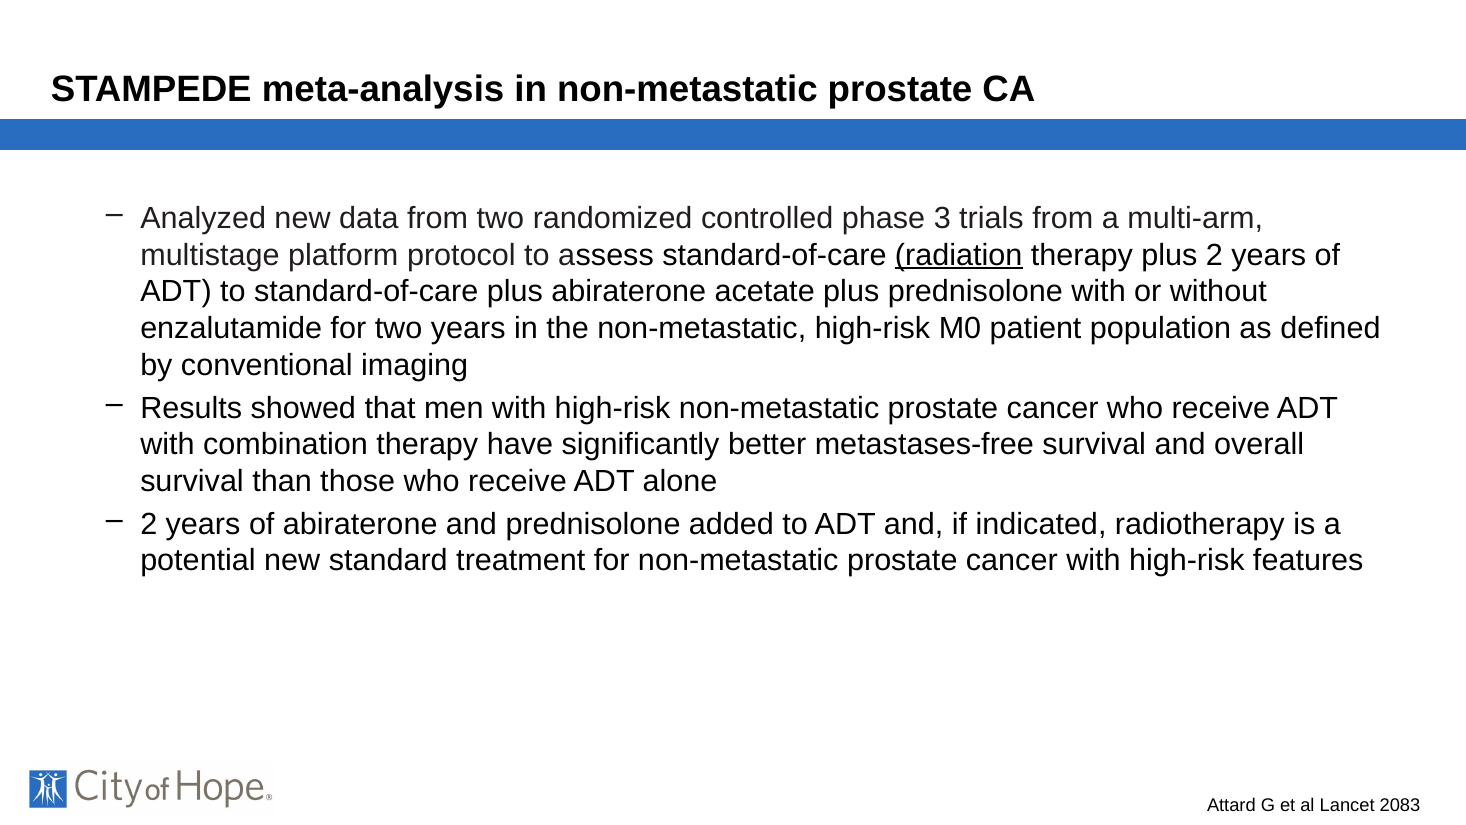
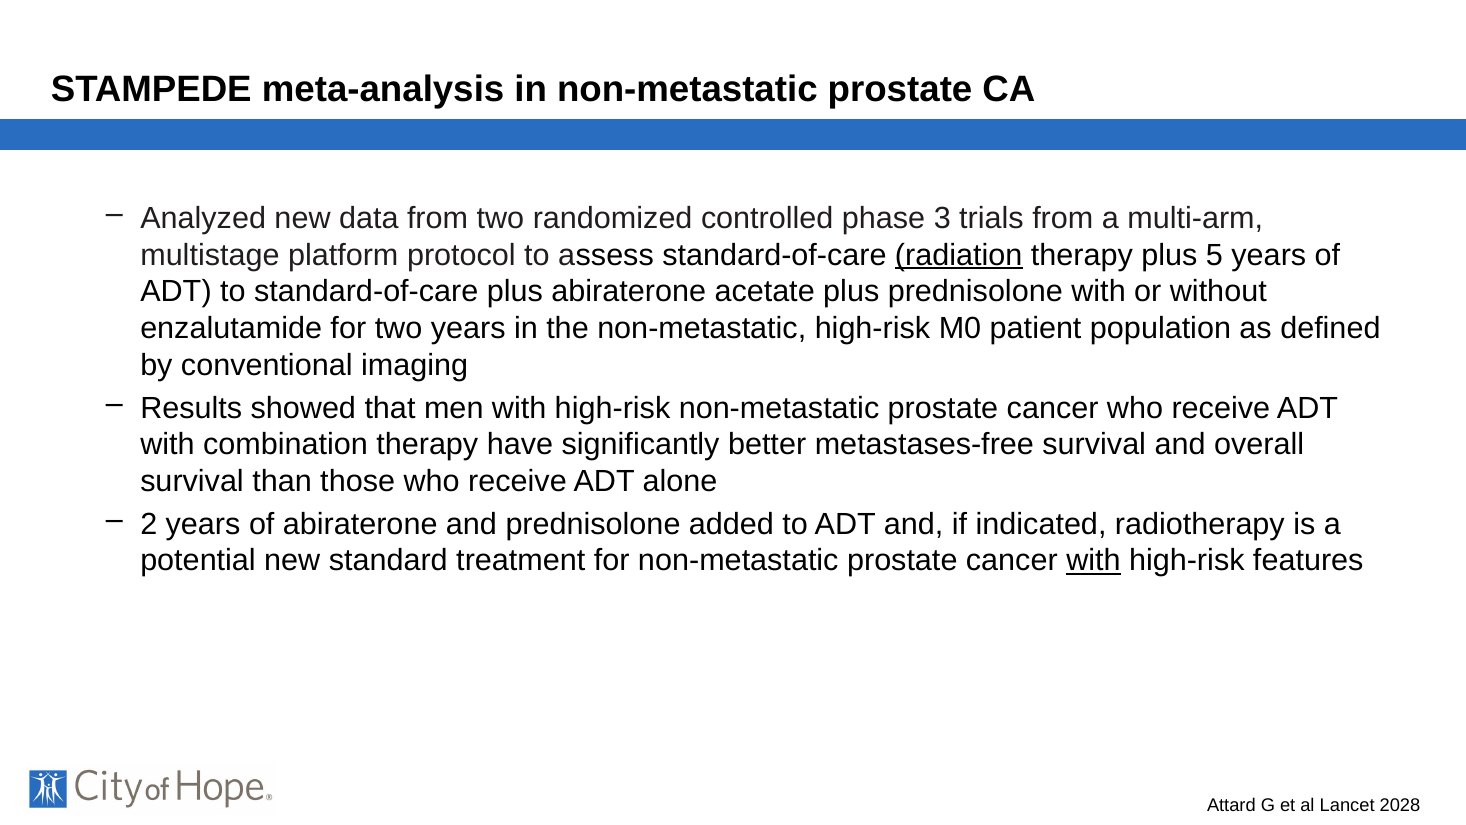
plus 2: 2 -> 5
with at (1093, 561) underline: none -> present
2083: 2083 -> 2028
